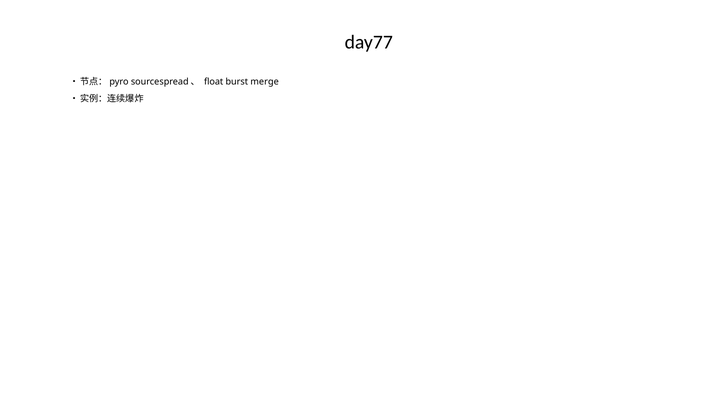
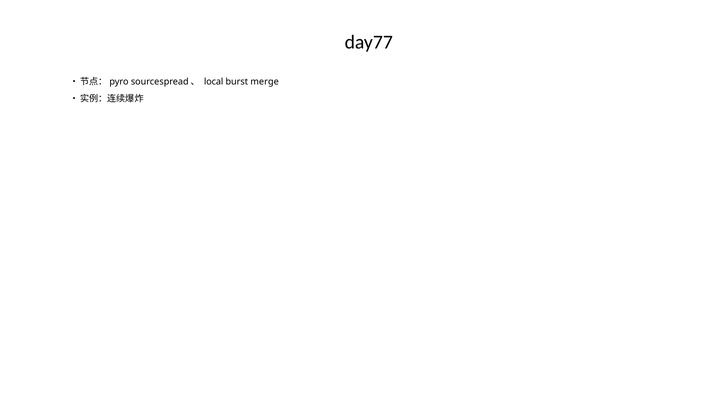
float: float -> local
